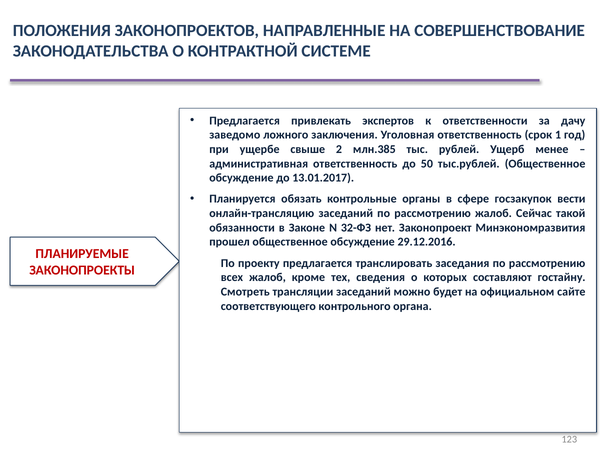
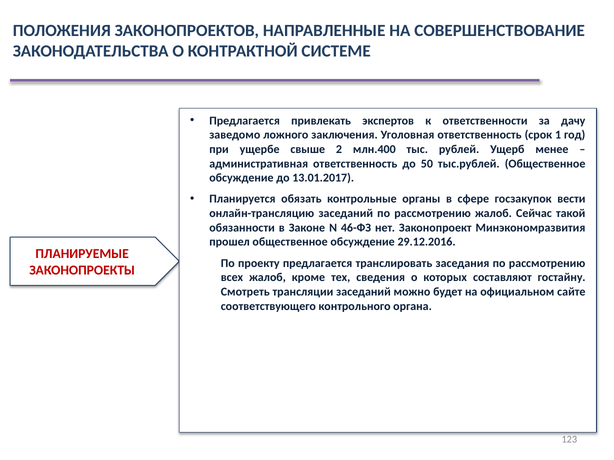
млн.385: млн.385 -> млн.400
32-ФЗ: 32-ФЗ -> 46-ФЗ
